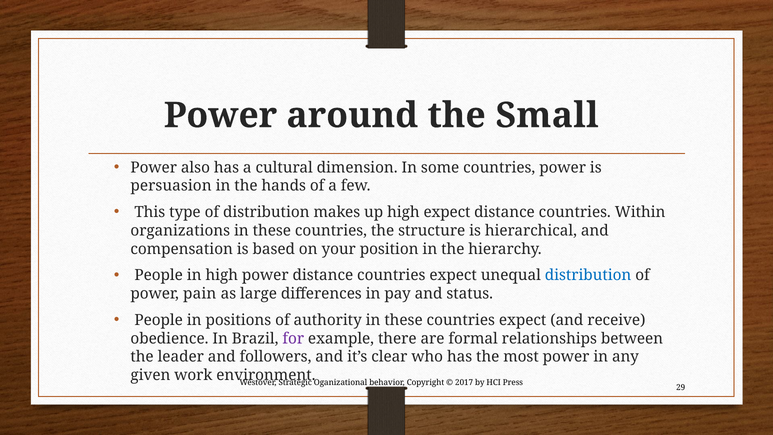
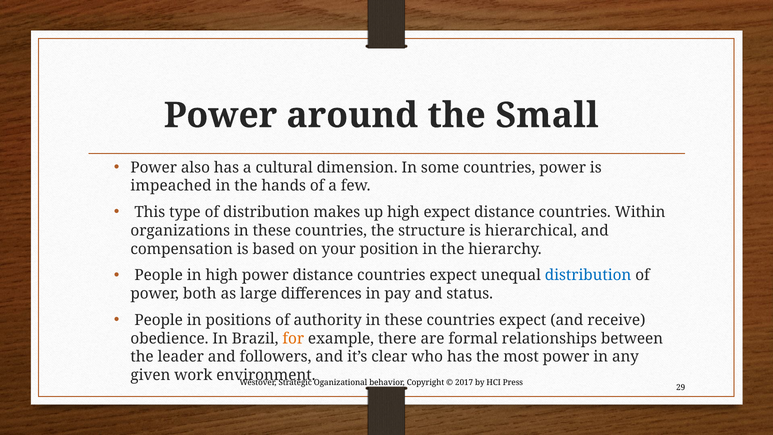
persuasion: persuasion -> impeached
pain: pain -> both
for colour: purple -> orange
